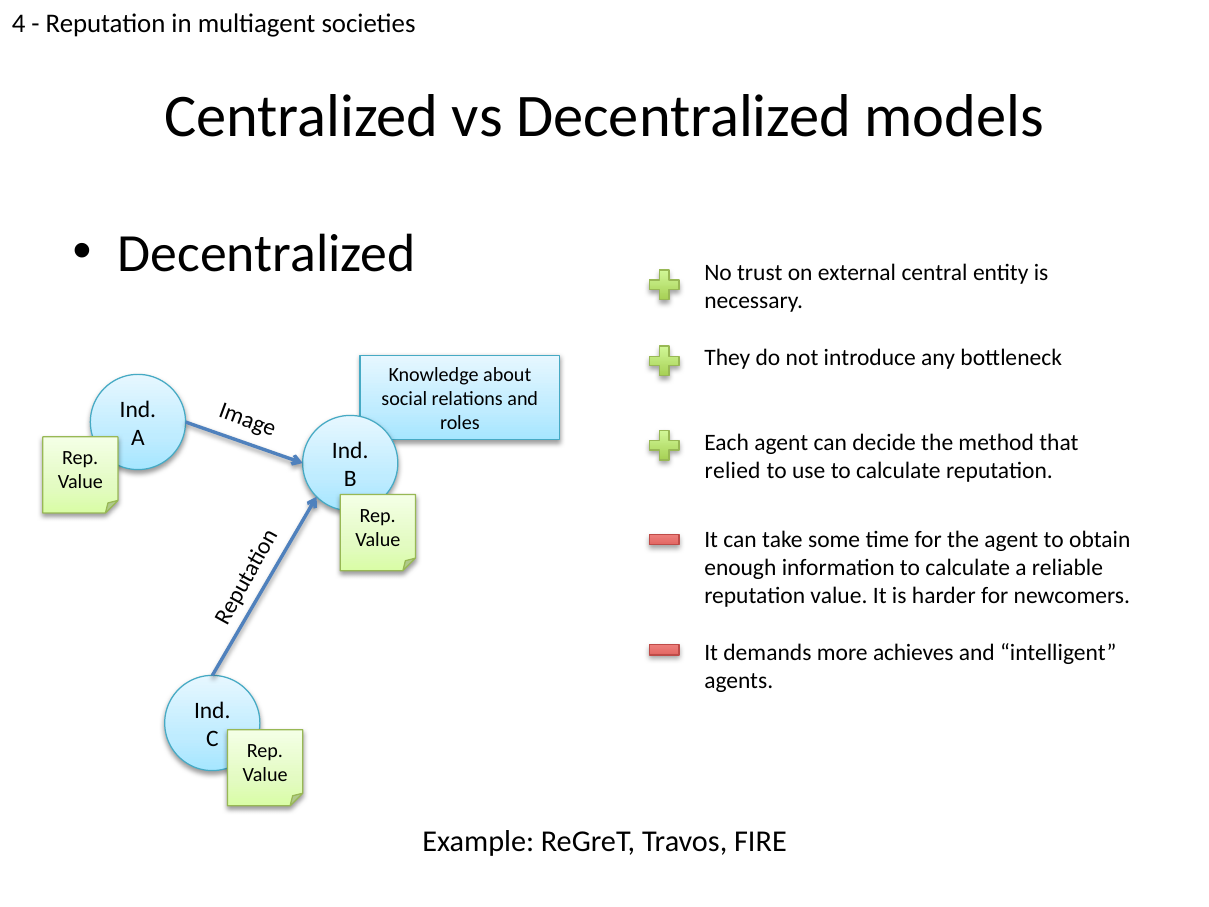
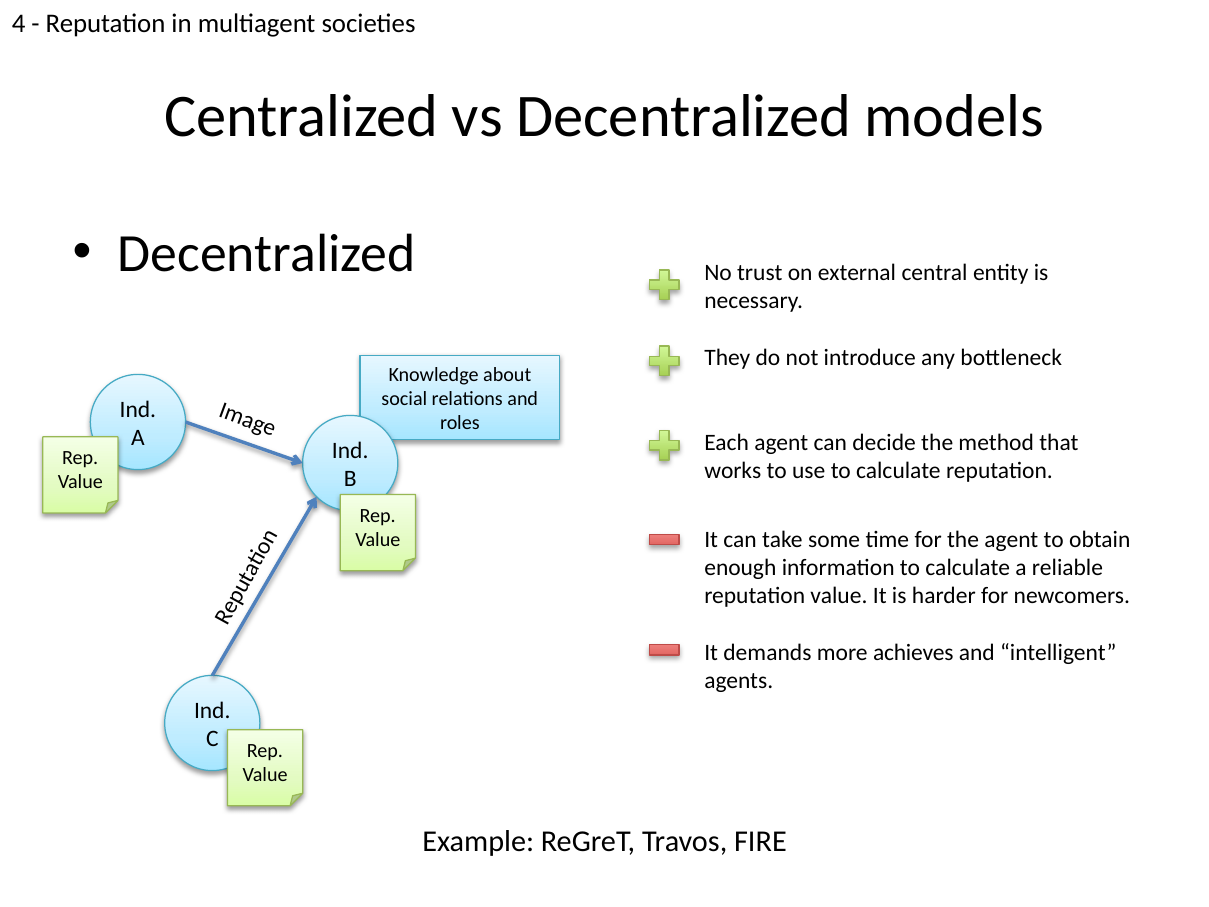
relied: relied -> works
